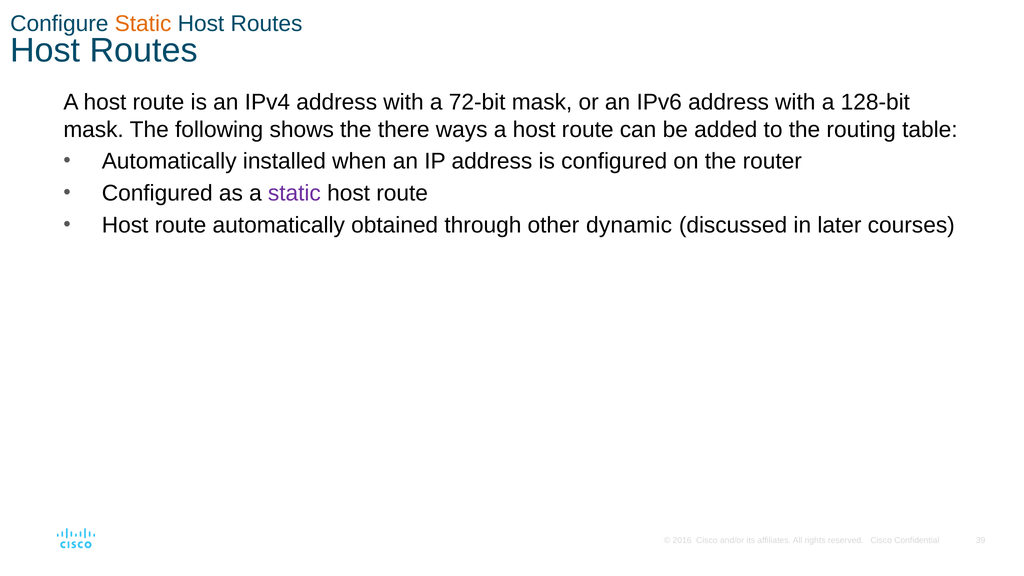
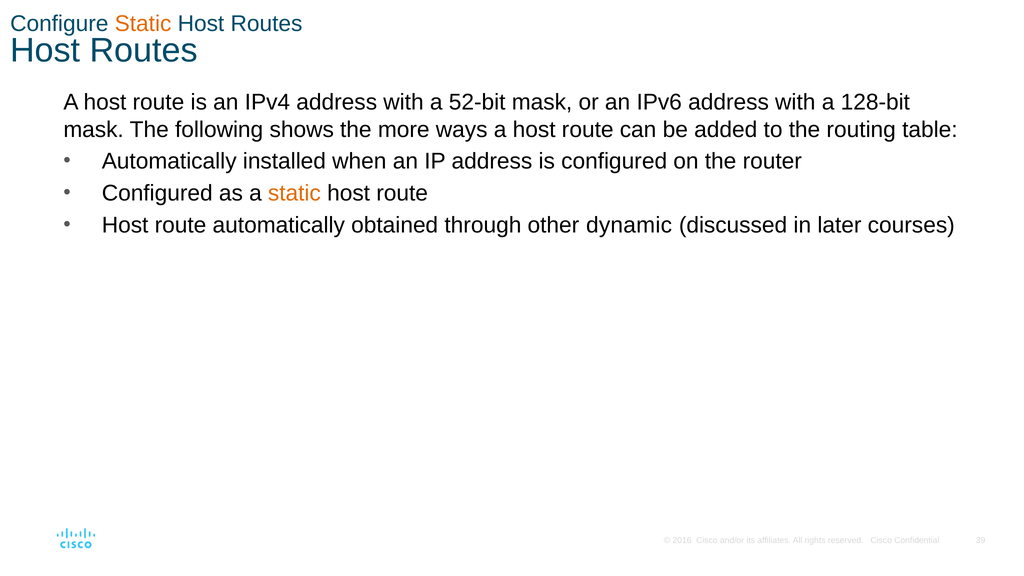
72-bit: 72-bit -> 52-bit
there: there -> more
static at (294, 193) colour: purple -> orange
